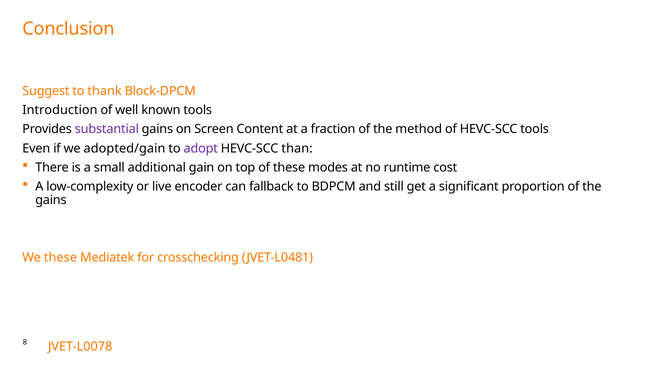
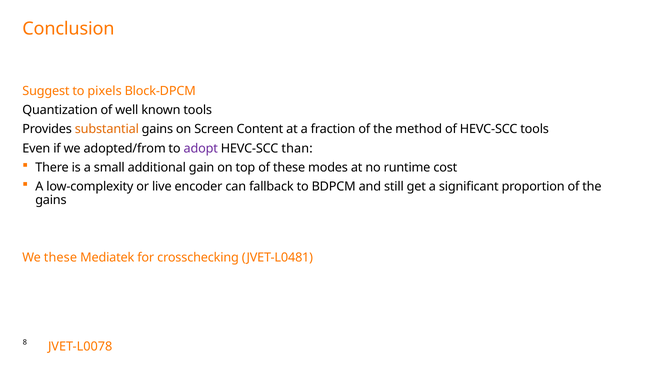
thank: thank -> pixels
Introduction: Introduction -> Quantization
substantial colour: purple -> orange
adopted/gain: adopted/gain -> adopted/from
